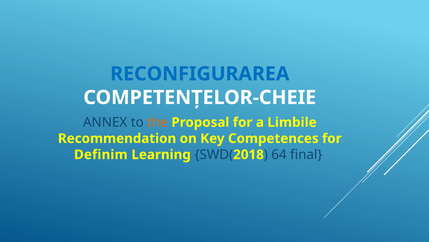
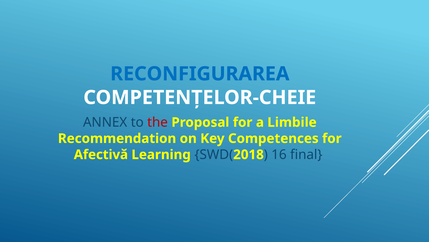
the colour: orange -> red
Definim: Definim -> Afectivă
64: 64 -> 16
